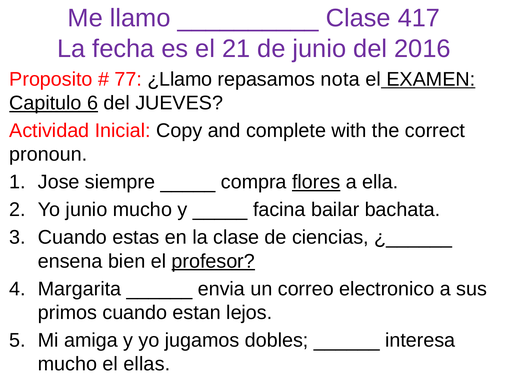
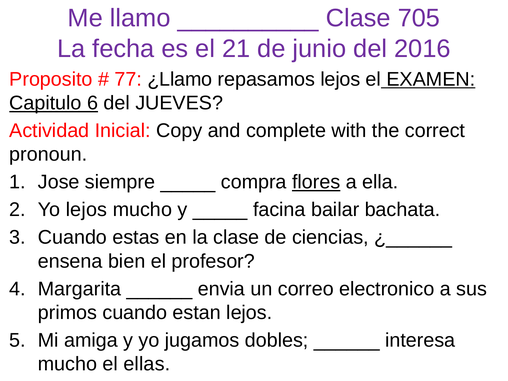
417: 417 -> 705
repasamos nota: nota -> lejos
Yo junio: junio -> lejos
profesor underline: present -> none
